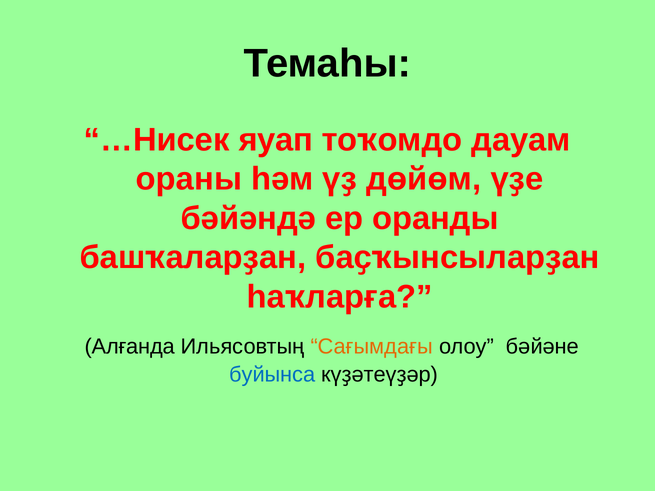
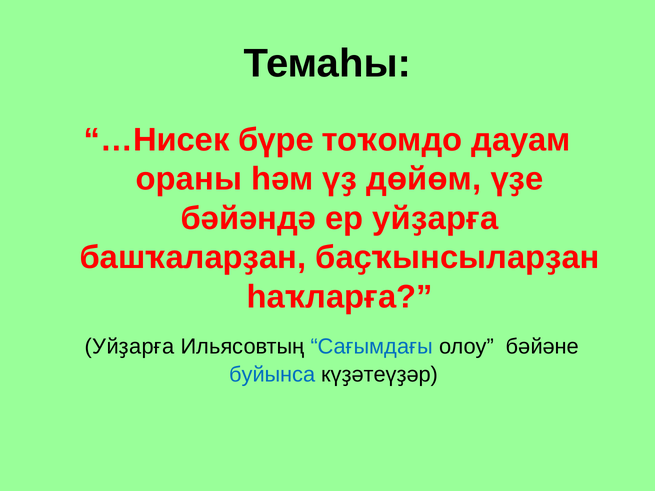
яуап: яуап -> бүре
ер оранды: оранды -> уйҙарға
Алғанда at (130, 346): Алғанда -> Уйҙарға
Сағымдағы colour: orange -> blue
